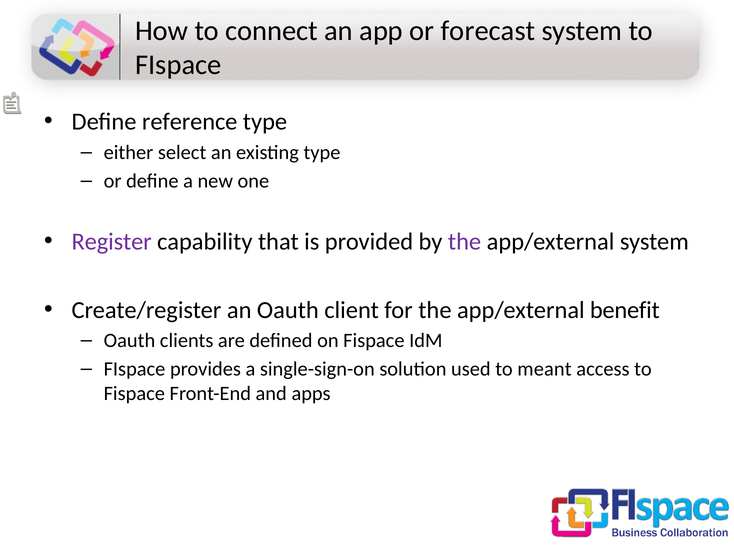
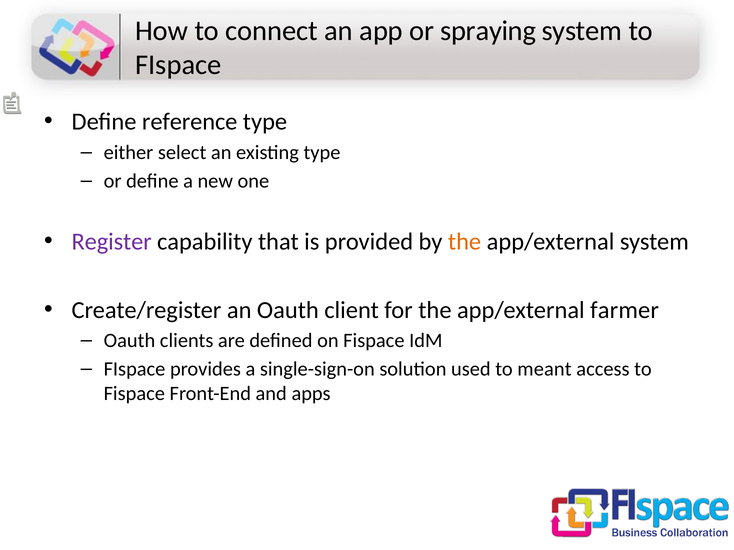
forecast: forecast -> spraying
the at (465, 242) colour: purple -> orange
benefit: benefit -> farmer
